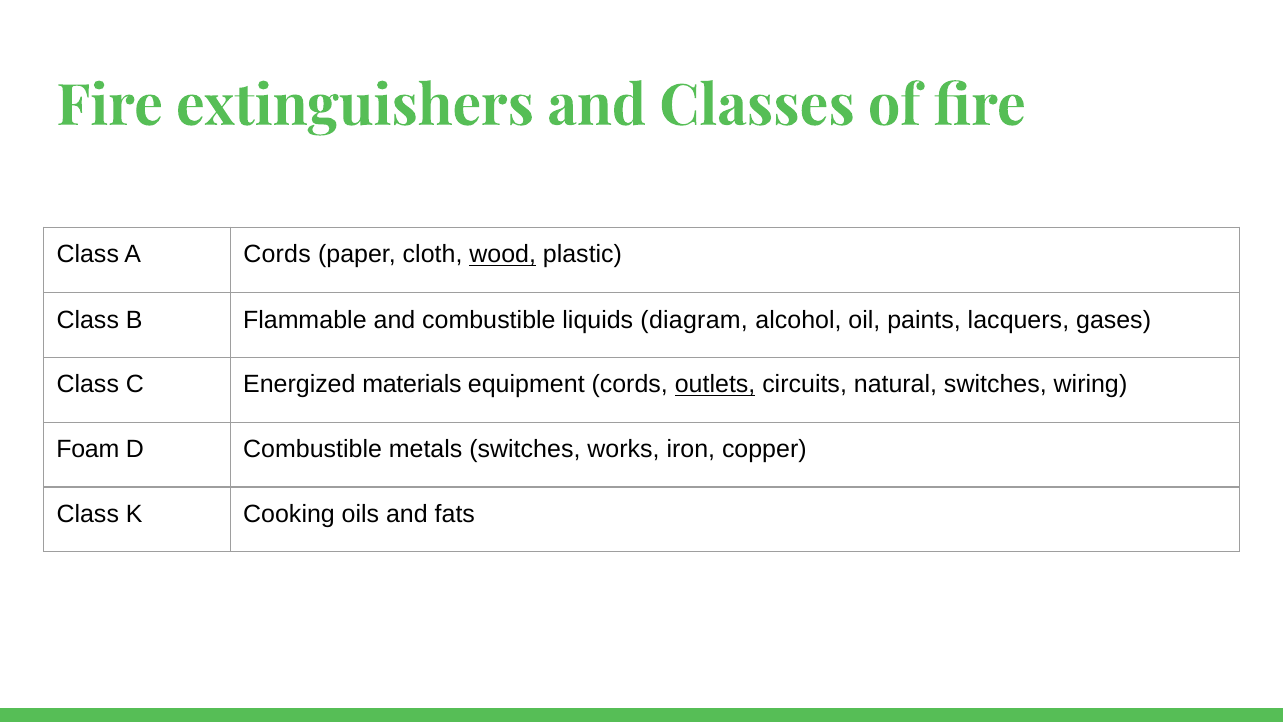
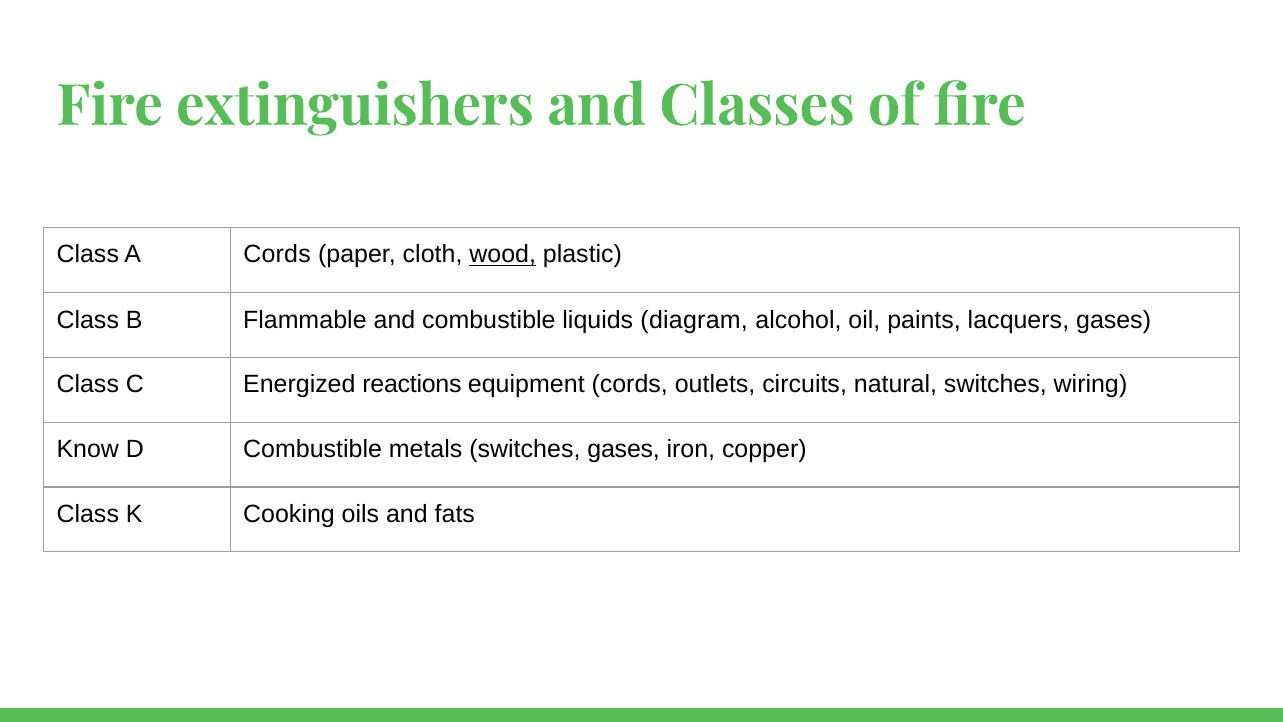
materials: materials -> reactions
outlets underline: present -> none
Foam: Foam -> Know
switches works: works -> gases
